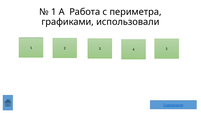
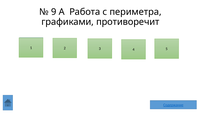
1 at (54, 12): 1 -> 9
использовали: использовали -> противоречит
